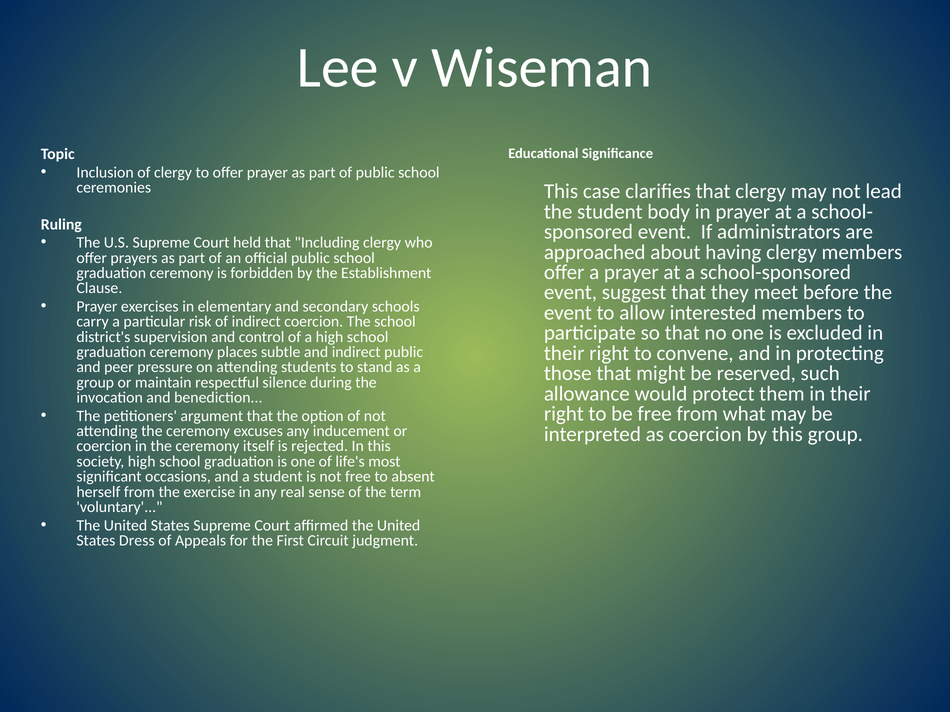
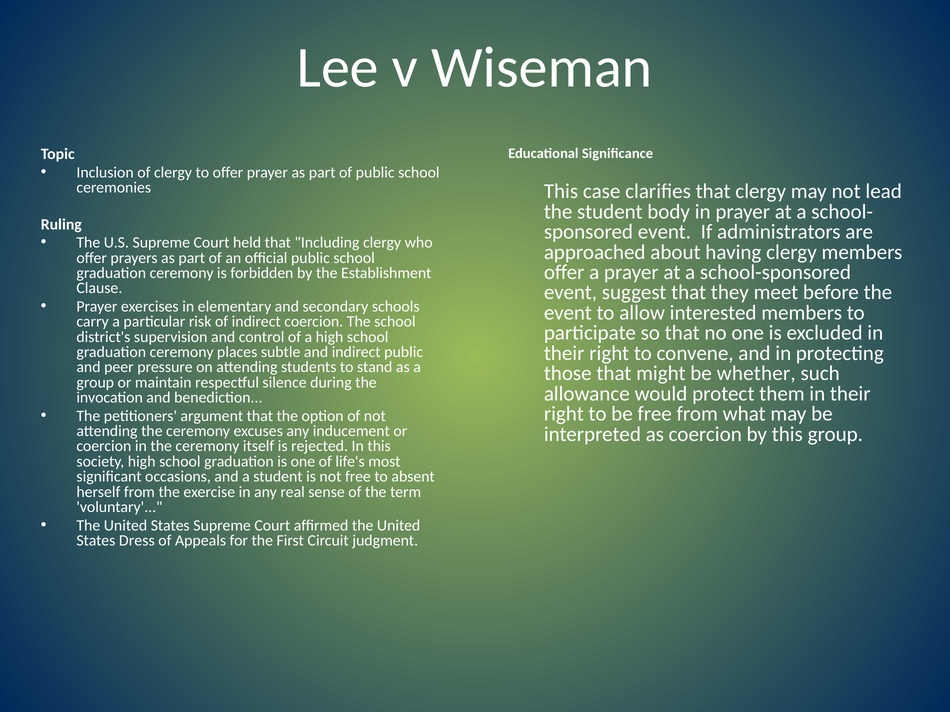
reserved: reserved -> whether
